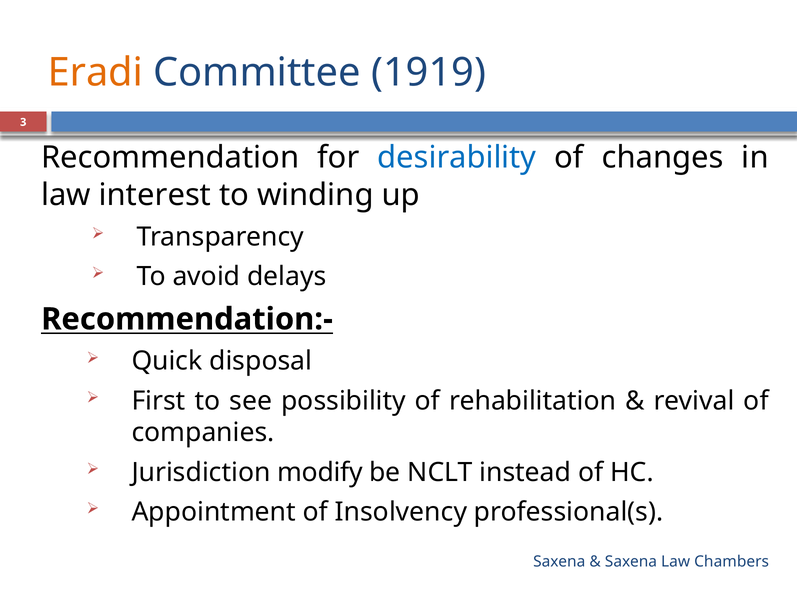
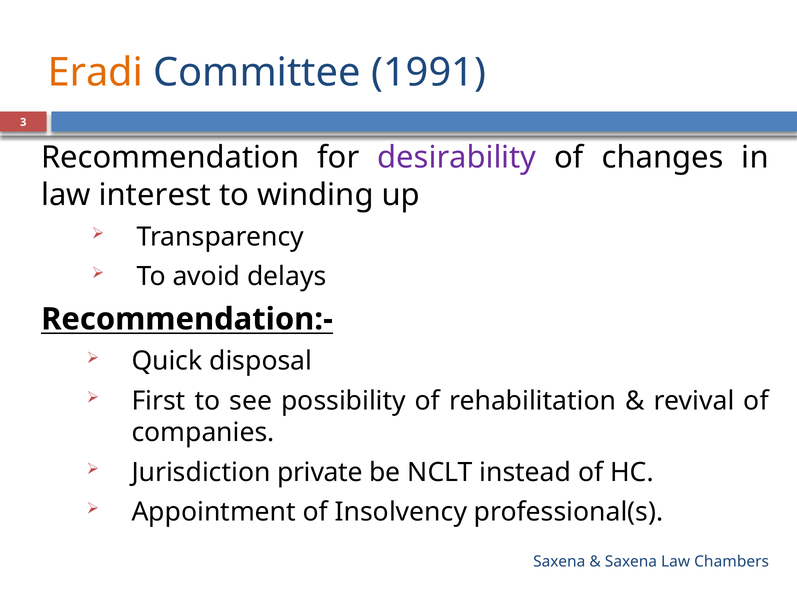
1919: 1919 -> 1991
desirability colour: blue -> purple
modify: modify -> private
